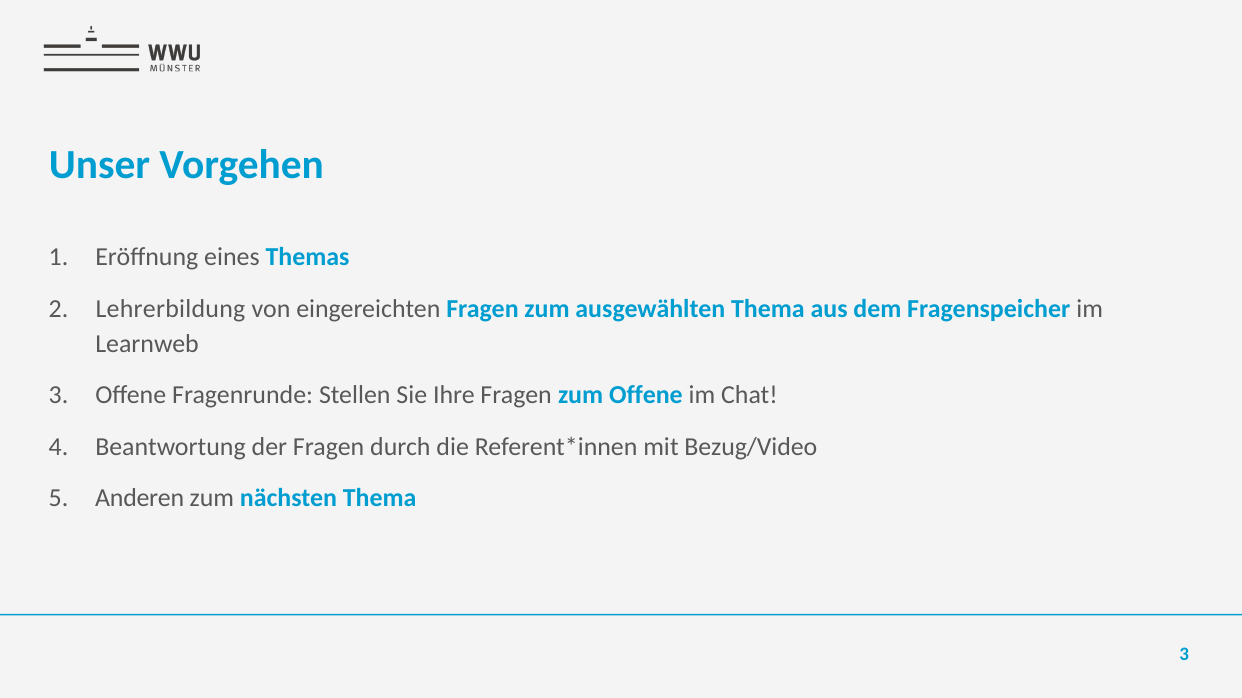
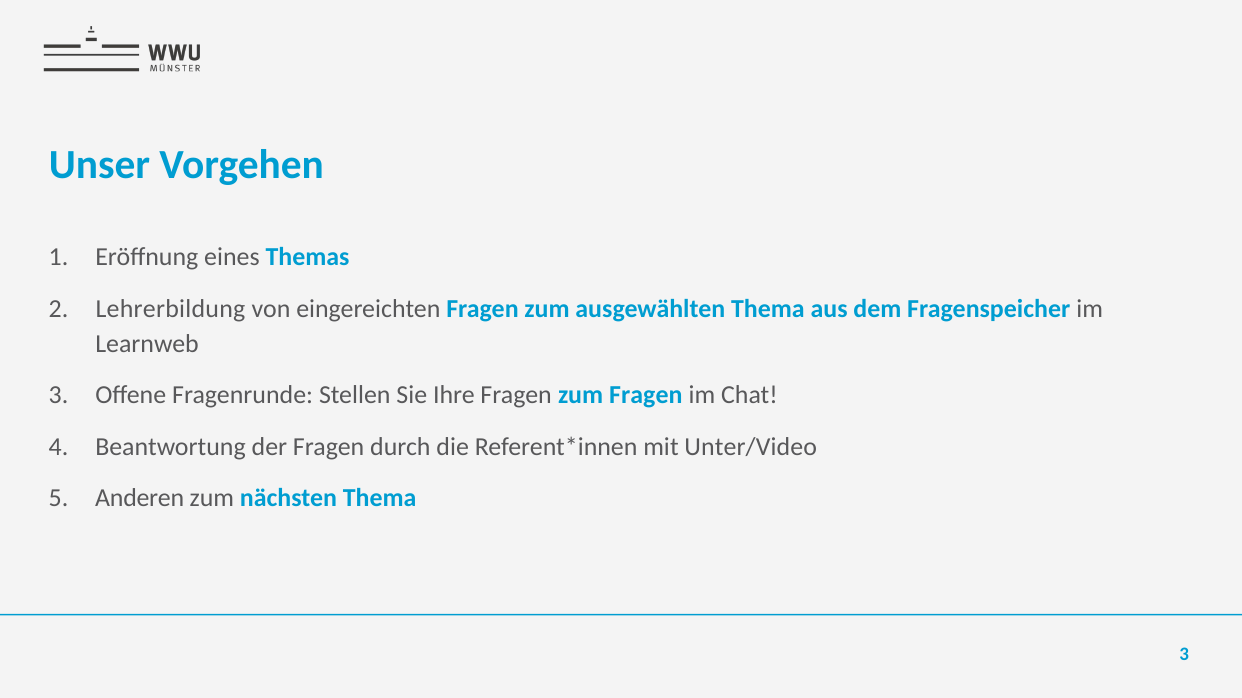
zum Offene: Offene -> Fragen
Bezug/Video: Bezug/Video -> Unter/Video
